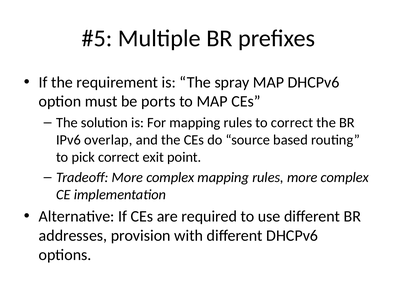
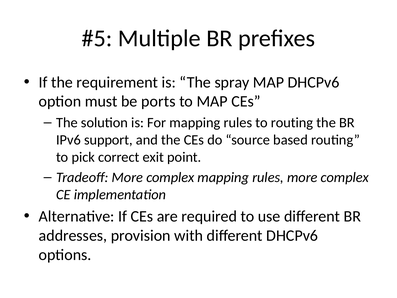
to correct: correct -> routing
overlap: overlap -> support
